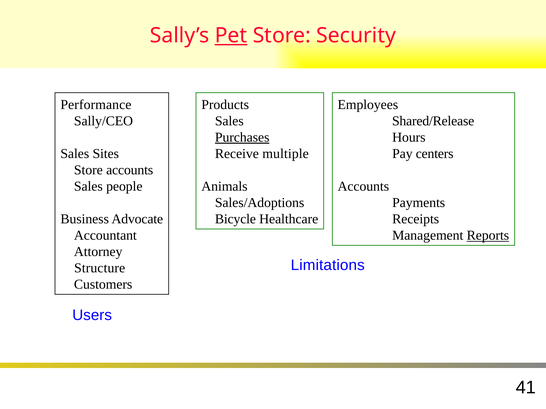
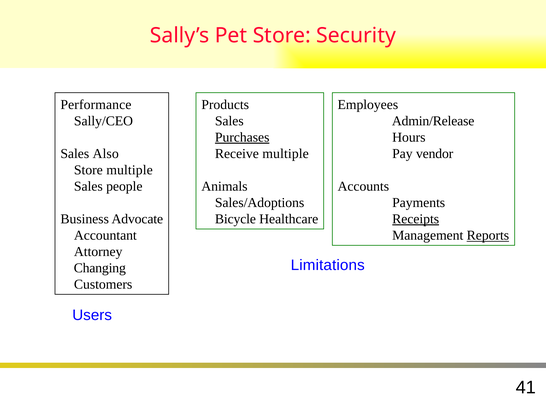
Pet underline: present -> none
Shared/Release: Shared/Release -> Admin/Release
Sites: Sites -> Also
centers: centers -> vendor
Store accounts: accounts -> multiple
Receipts underline: none -> present
Structure: Structure -> Changing
